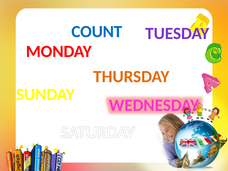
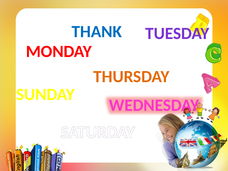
COUNT: COUNT -> THANK
